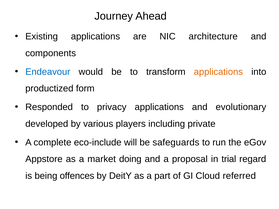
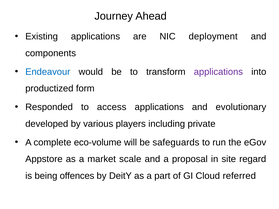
architecture: architecture -> deployment
applications at (218, 72) colour: orange -> purple
privacy: privacy -> access
eco-include: eco-include -> eco-volume
doing: doing -> scale
trial: trial -> site
